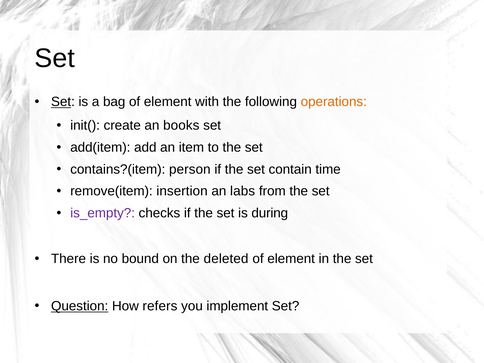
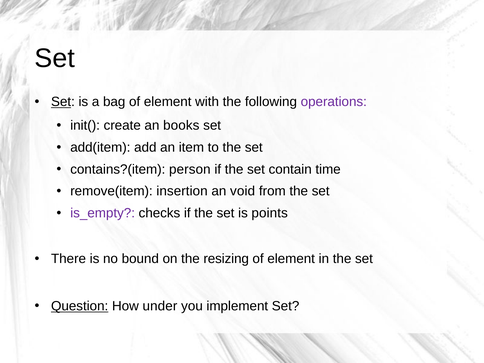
operations colour: orange -> purple
labs: labs -> void
during: during -> points
deleted: deleted -> resizing
refers: refers -> under
